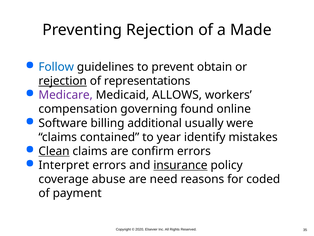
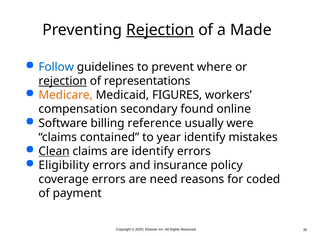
Rejection at (160, 30) underline: none -> present
obtain: obtain -> where
Medicare colour: purple -> orange
ALLOWS: ALLOWS -> FIGURES
governing: governing -> secondary
additional: additional -> reference
are confirm: confirm -> identify
Interpret: Interpret -> Eligibility
insurance underline: present -> none
coverage abuse: abuse -> errors
